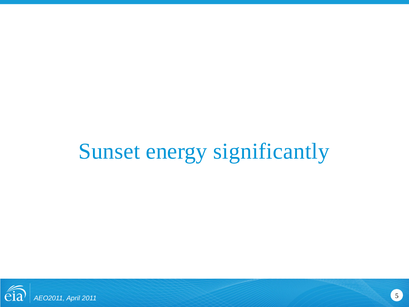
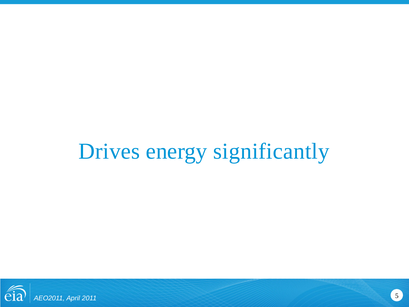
Sunset: Sunset -> Drives
